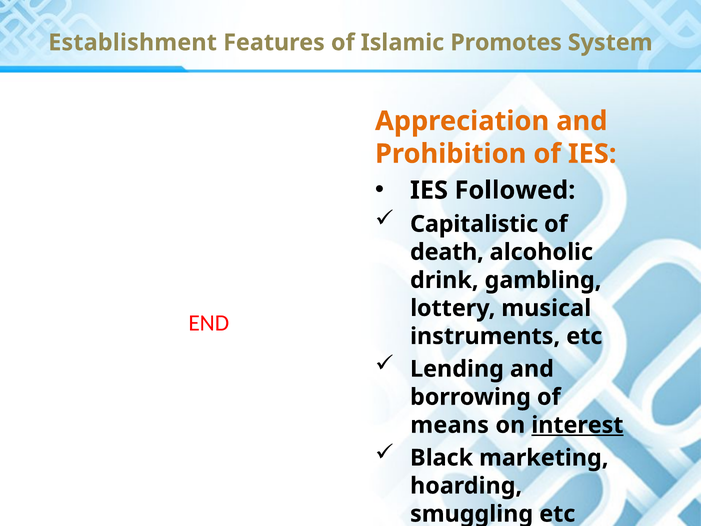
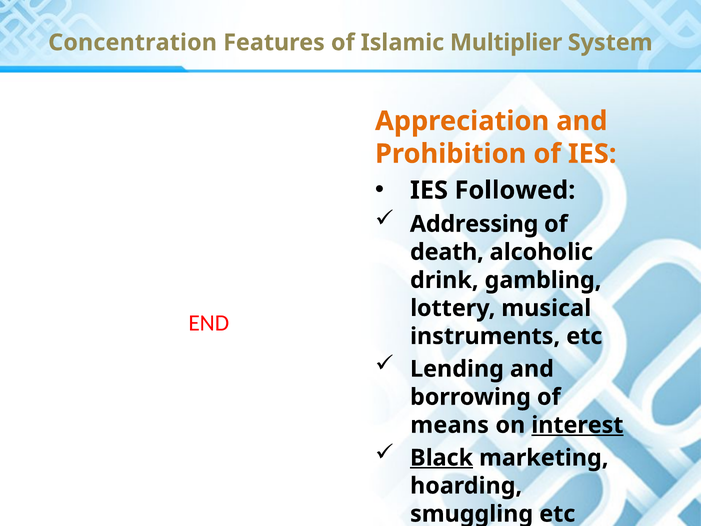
Establishment: Establishment -> Concentration
Promotes: Promotes -> Multiplier
Capitalistic: Capitalistic -> Addressing
Black underline: none -> present
